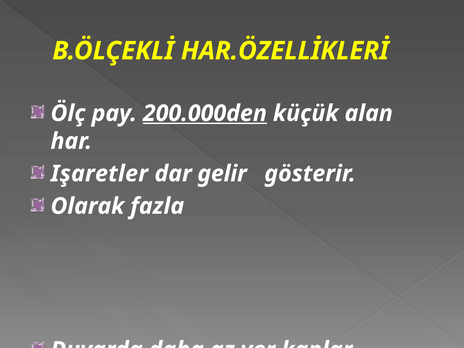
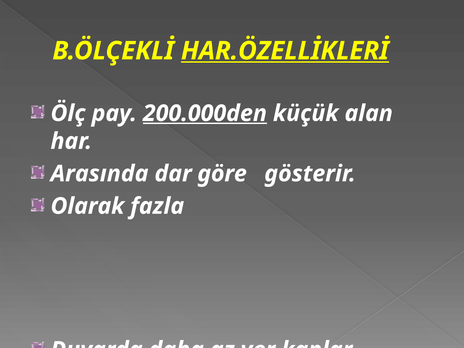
HAR.ÖZELLİKLERİ underline: none -> present
Işaretler: Işaretler -> Arasında
gelir: gelir -> göre
